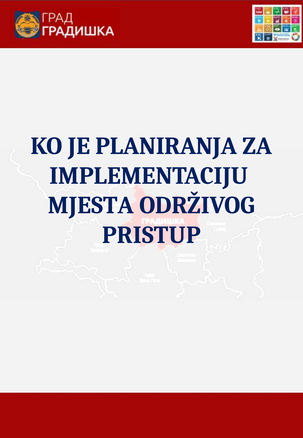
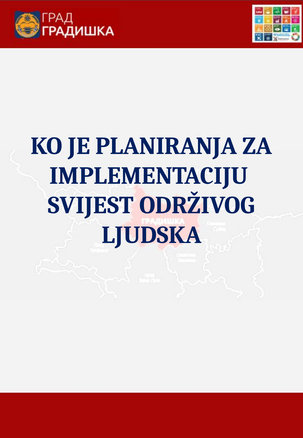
MJESTA: MJESTA -> SVIJEST
PRISTUP: PRISTUP -> LJUDSKA
